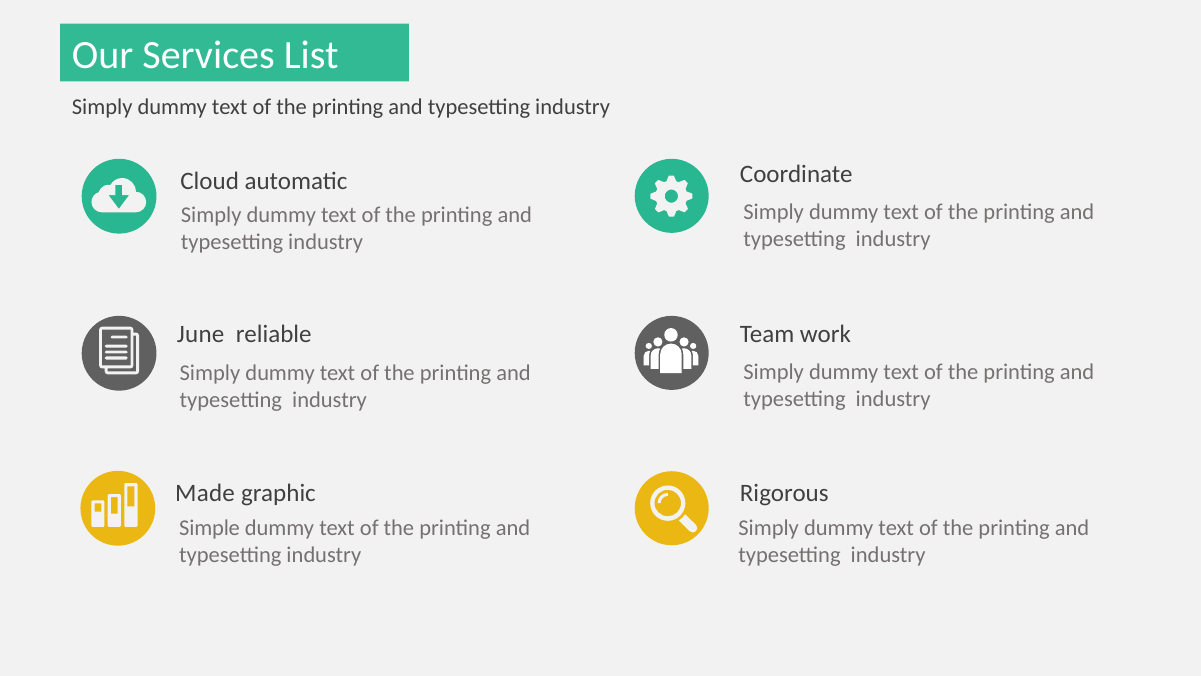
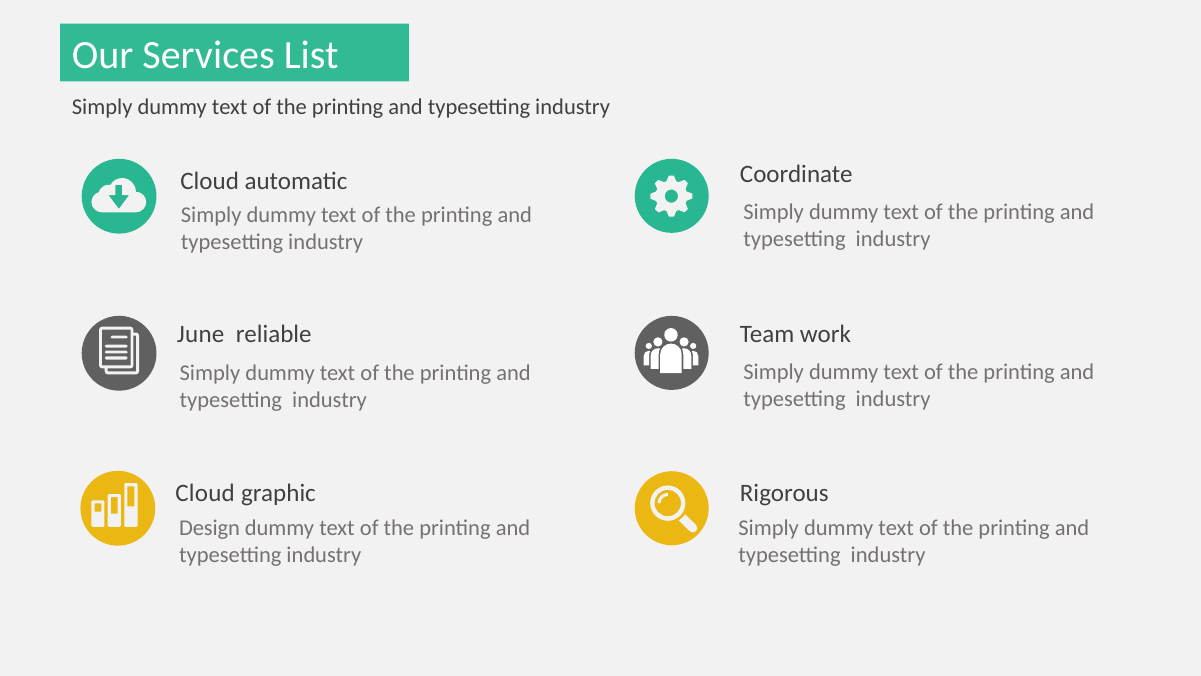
Made at (205, 493): Made -> Cloud
Simple: Simple -> Design
